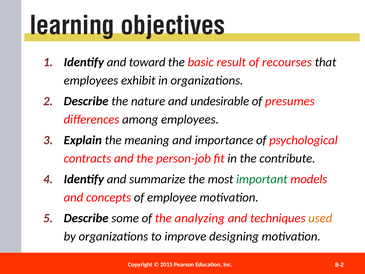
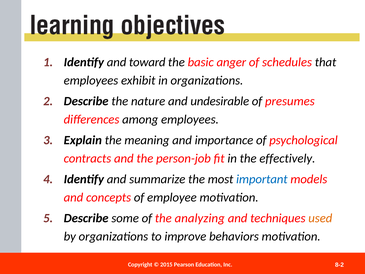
result: result -> anger
recourses: recourses -> schedules
contribute: contribute -> effectively
important colour: green -> blue
designing: designing -> behaviors
